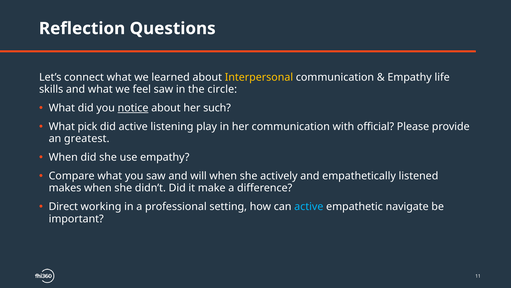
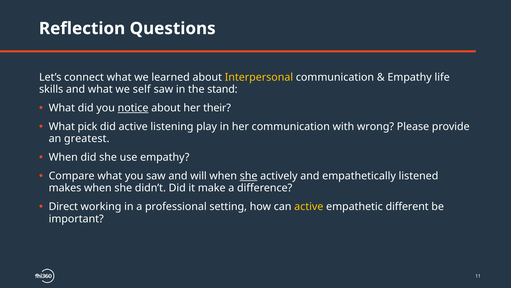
feel: feel -> self
circle: circle -> stand
such: such -> their
official: official -> wrong
she at (249, 176) underline: none -> present
active at (309, 206) colour: light blue -> yellow
navigate: navigate -> different
